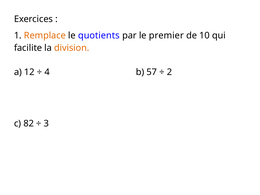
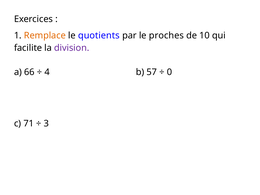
premier: premier -> proches
division colour: orange -> purple
12: 12 -> 66
2: 2 -> 0
82: 82 -> 71
